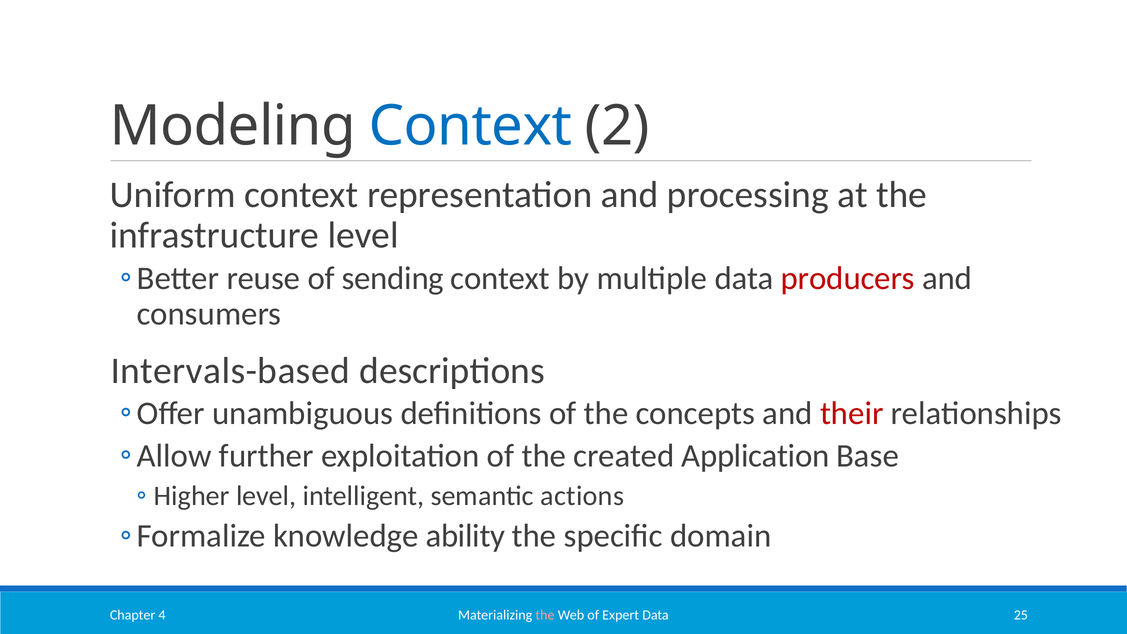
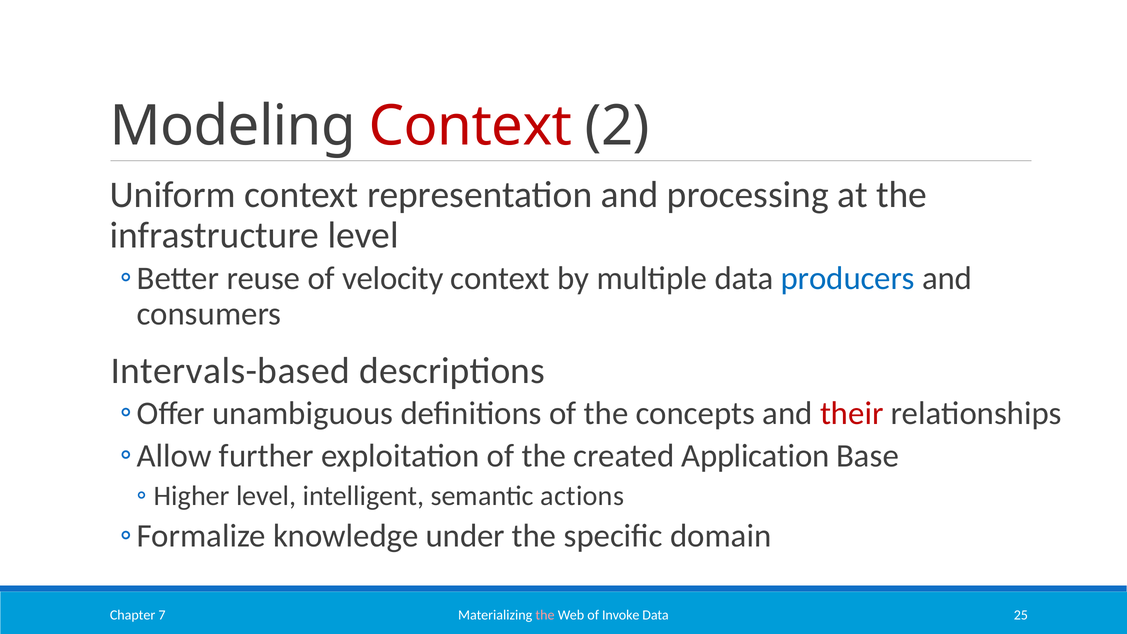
Context at (471, 126) colour: blue -> red
sending: sending -> velocity
producers colour: red -> blue
ability: ability -> under
Expert: Expert -> Invoke
4: 4 -> 7
